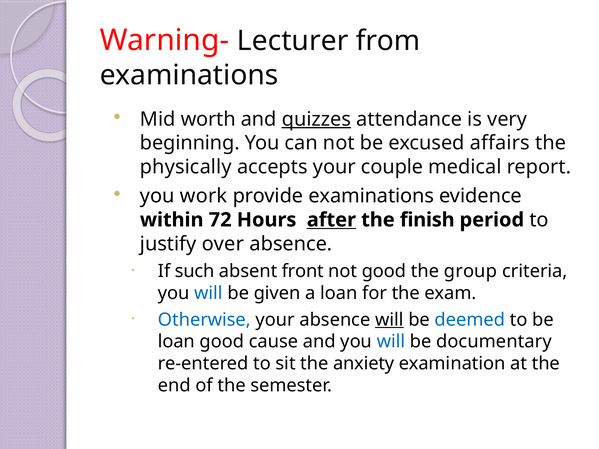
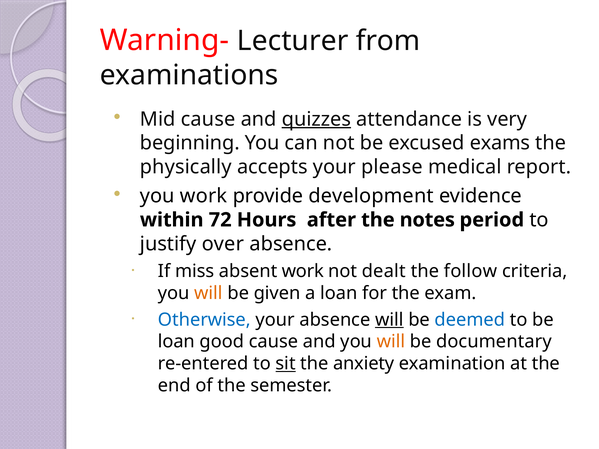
Mid worth: worth -> cause
affairs: affairs -> exams
couple: couple -> please
provide examinations: examinations -> development
after underline: present -> none
finish: finish -> notes
such: such -> miss
absent front: front -> work
not good: good -> dealt
group: group -> follow
will at (208, 293) colour: blue -> orange
will at (391, 342) colour: blue -> orange
sit underline: none -> present
